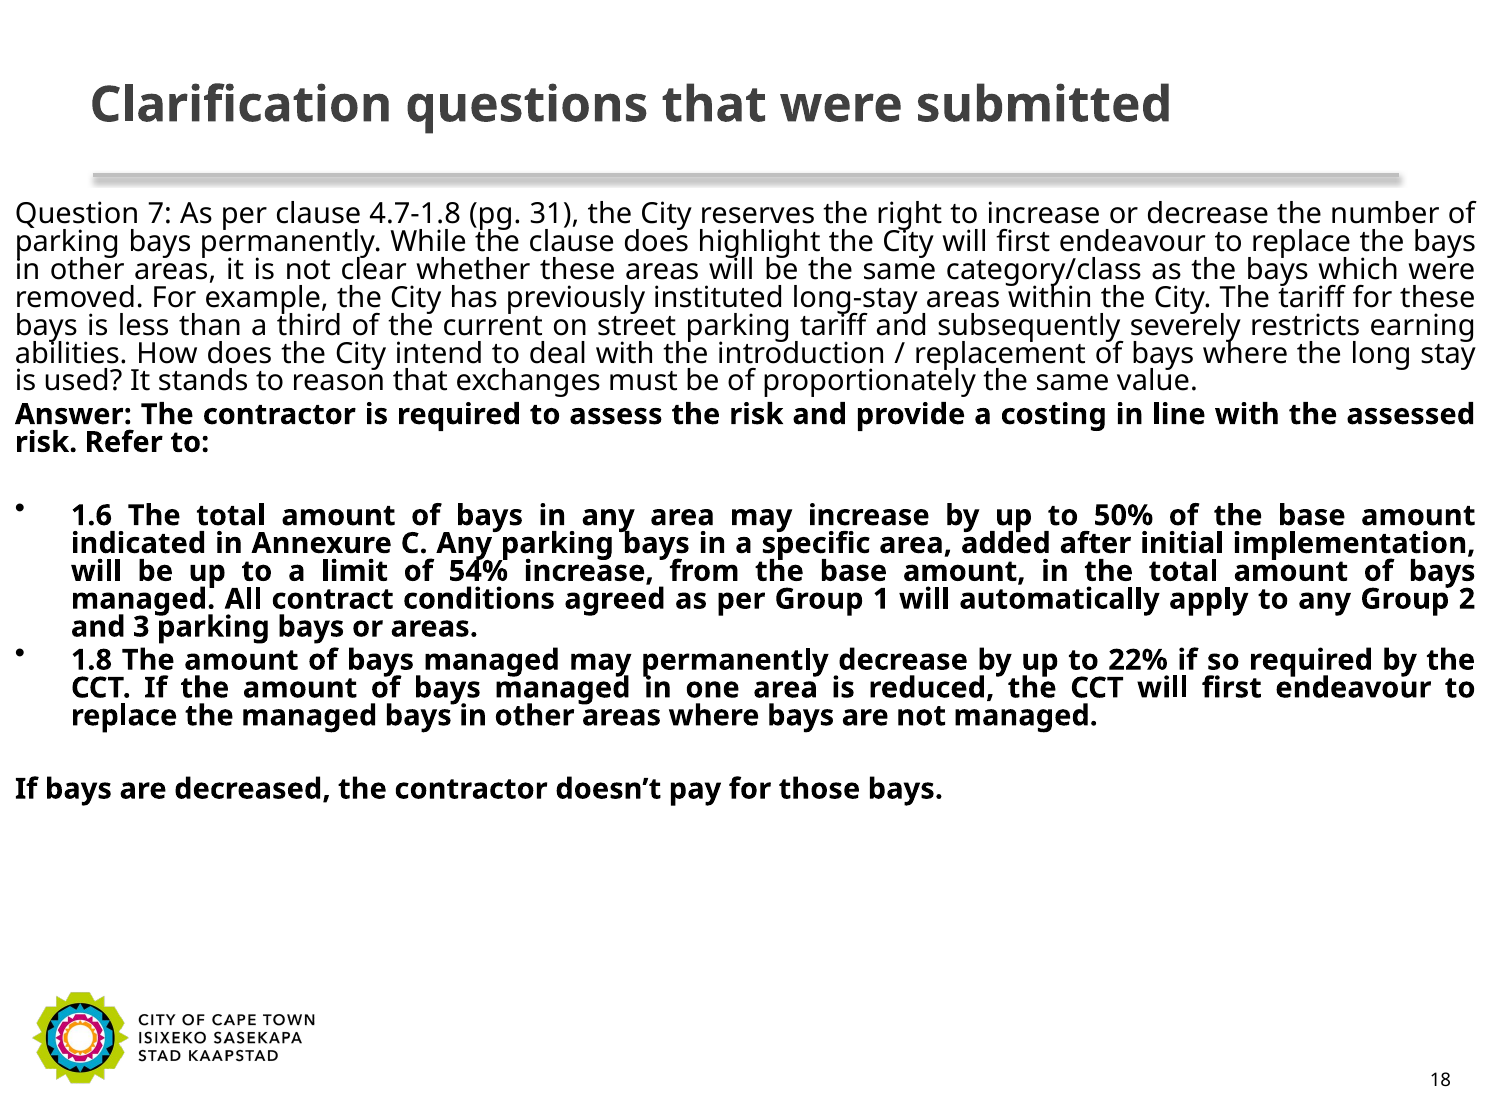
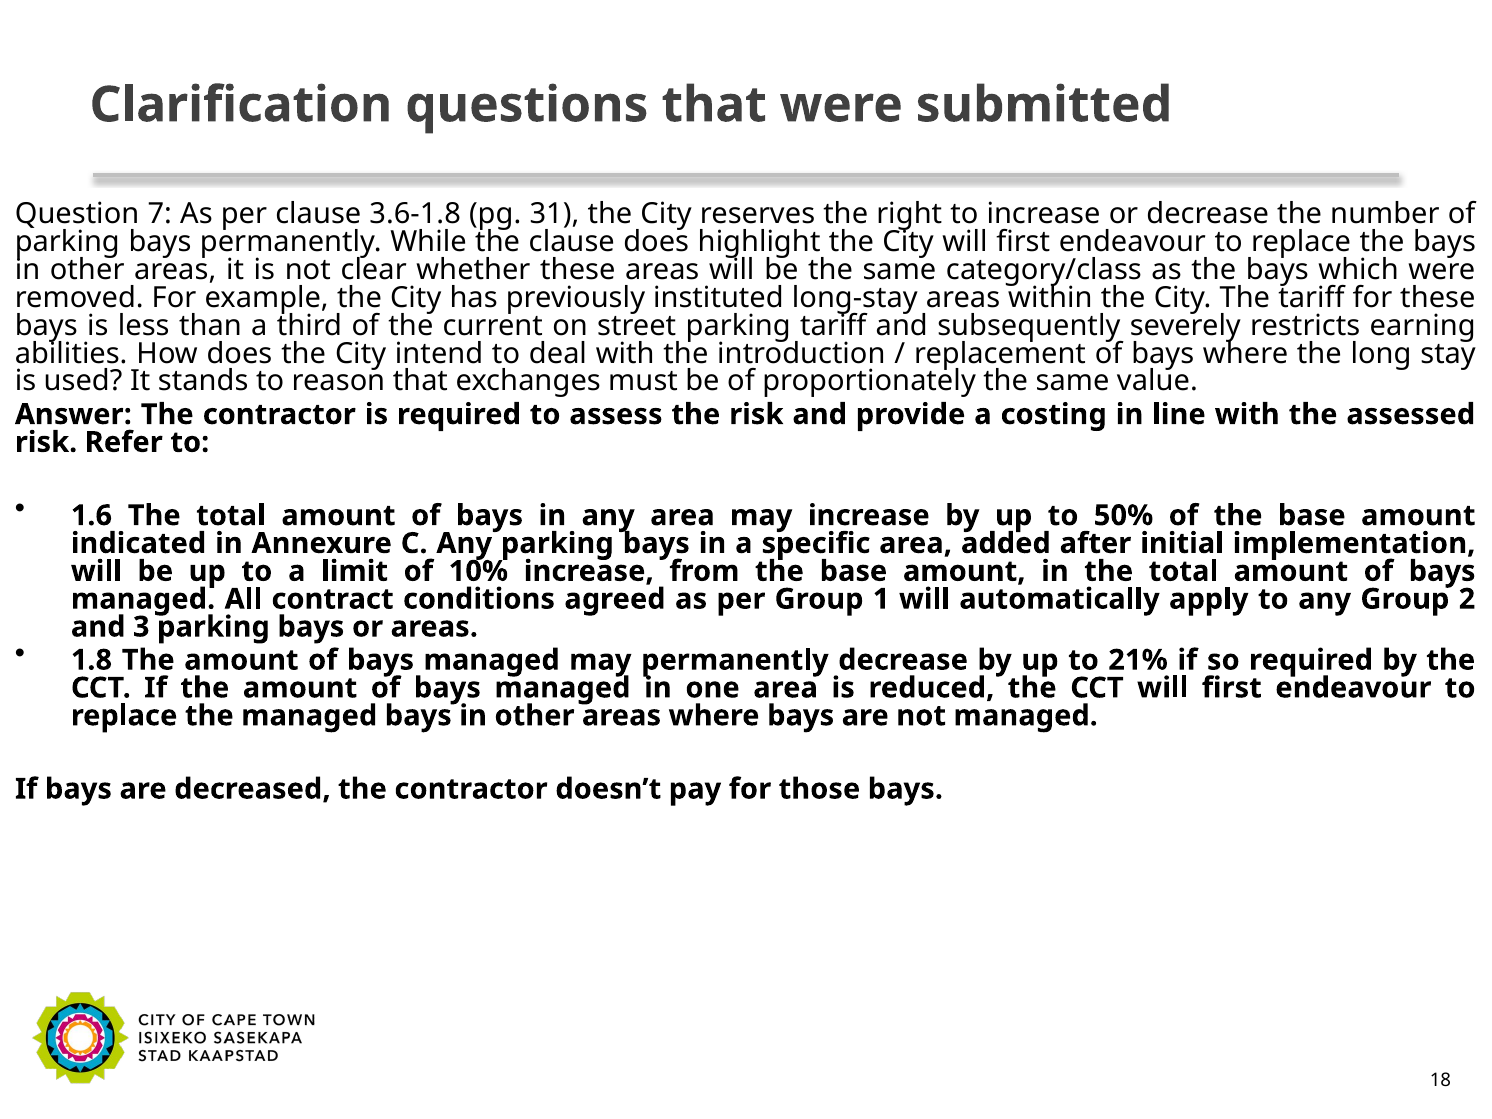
4.7-1.8: 4.7-1.8 -> 3.6-1.8
54%: 54% -> 10%
22%: 22% -> 21%
